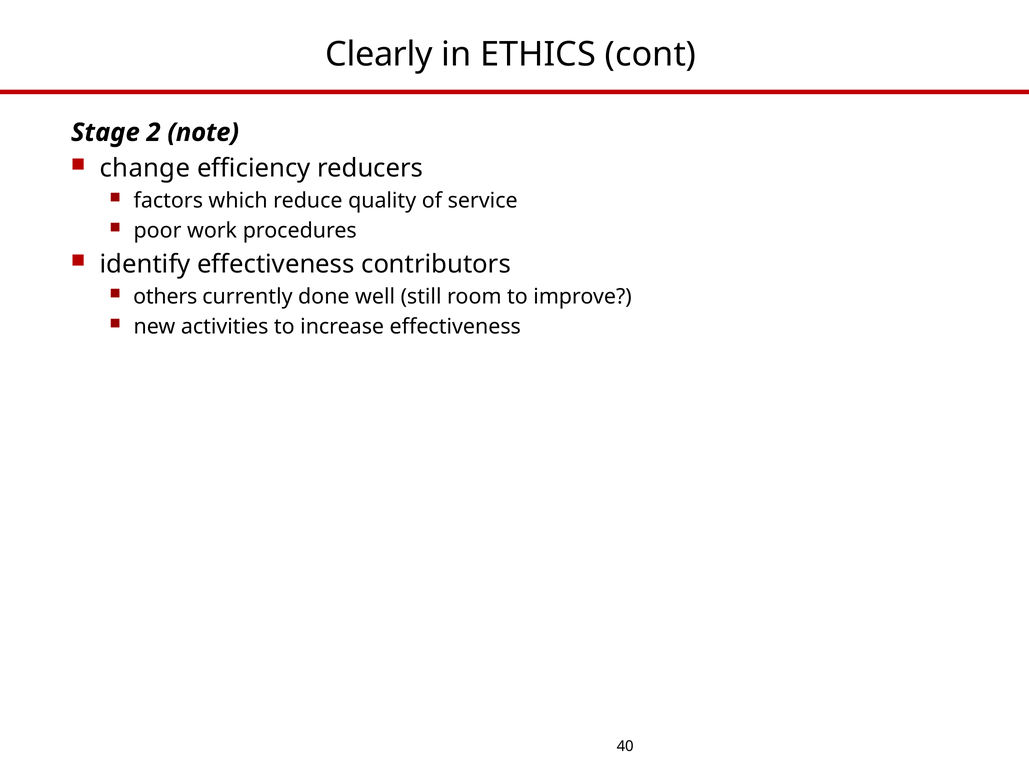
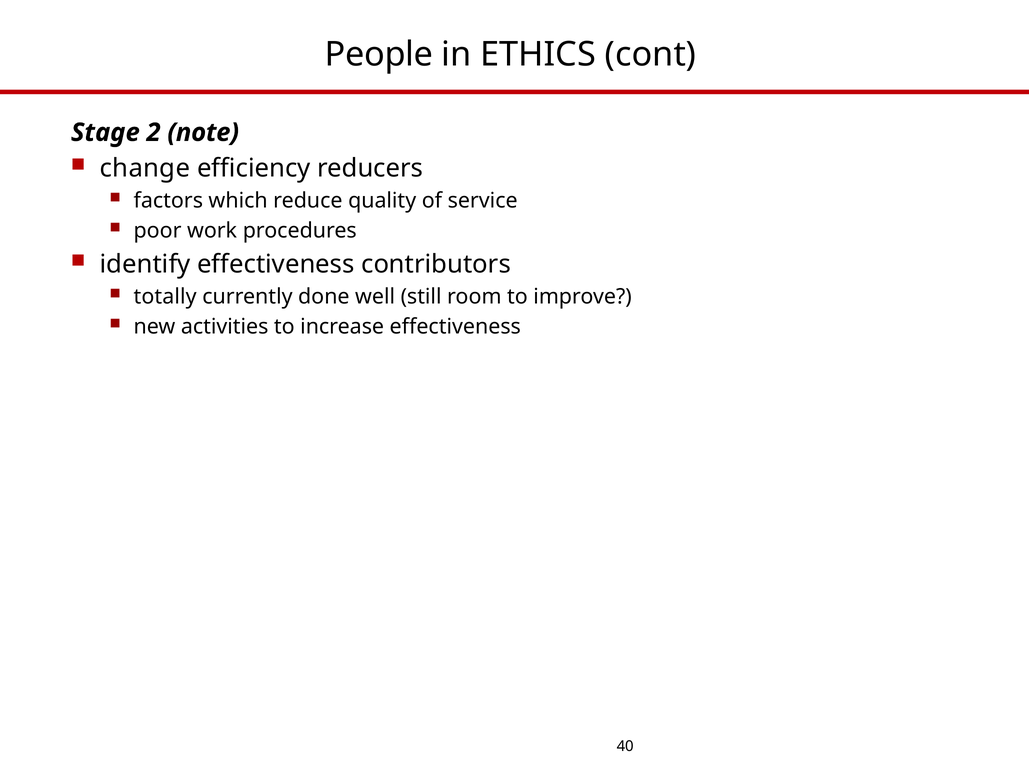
Clearly: Clearly -> People
others: others -> totally
